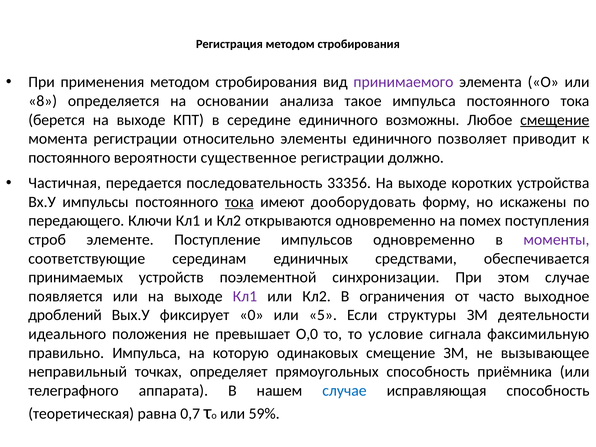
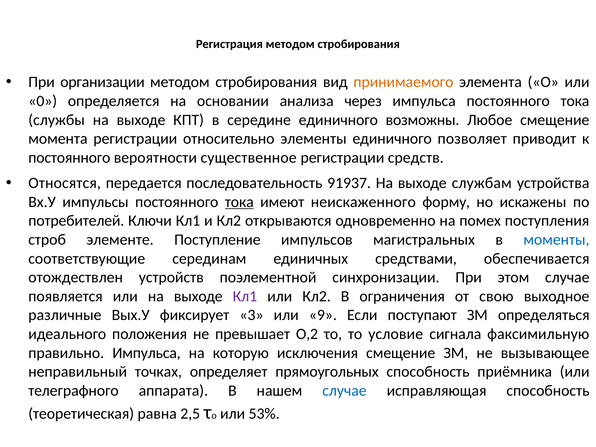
применения: применения -> организации
принимаемого colour: purple -> orange
8: 8 -> 0
такое: такое -> через
берется: берется -> службы
смещение at (555, 120) underline: present -> none
должно: должно -> средств
Частичная: Частичная -> Относятся
33356: 33356 -> 91937
коротких: коротких -> службам
дооборудовать: дооборудовать -> неискаженного
передающего: передающего -> потребителей
импульсов одновременно: одновременно -> магистральных
моменты colour: purple -> blue
принимаемых: принимаемых -> отождествлен
часто: часто -> свою
дроблений: дроблений -> различные
0: 0 -> 3
5: 5 -> 9
структуры: структуры -> поступают
деятельности: деятельности -> определяться
О,0: О,0 -> О,2
одинаковых: одинаковых -> исключения
0,7: 0,7 -> 2,5
59%: 59% -> 53%
